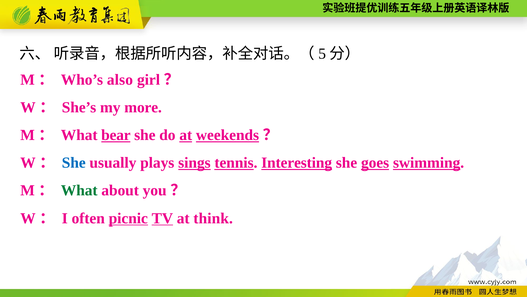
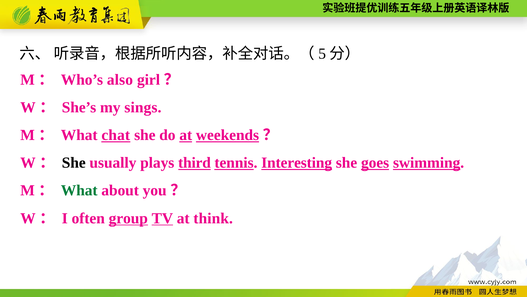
more: more -> sings
bear: bear -> chat
She at (74, 163) colour: blue -> black
sings: sings -> third
picnic: picnic -> group
